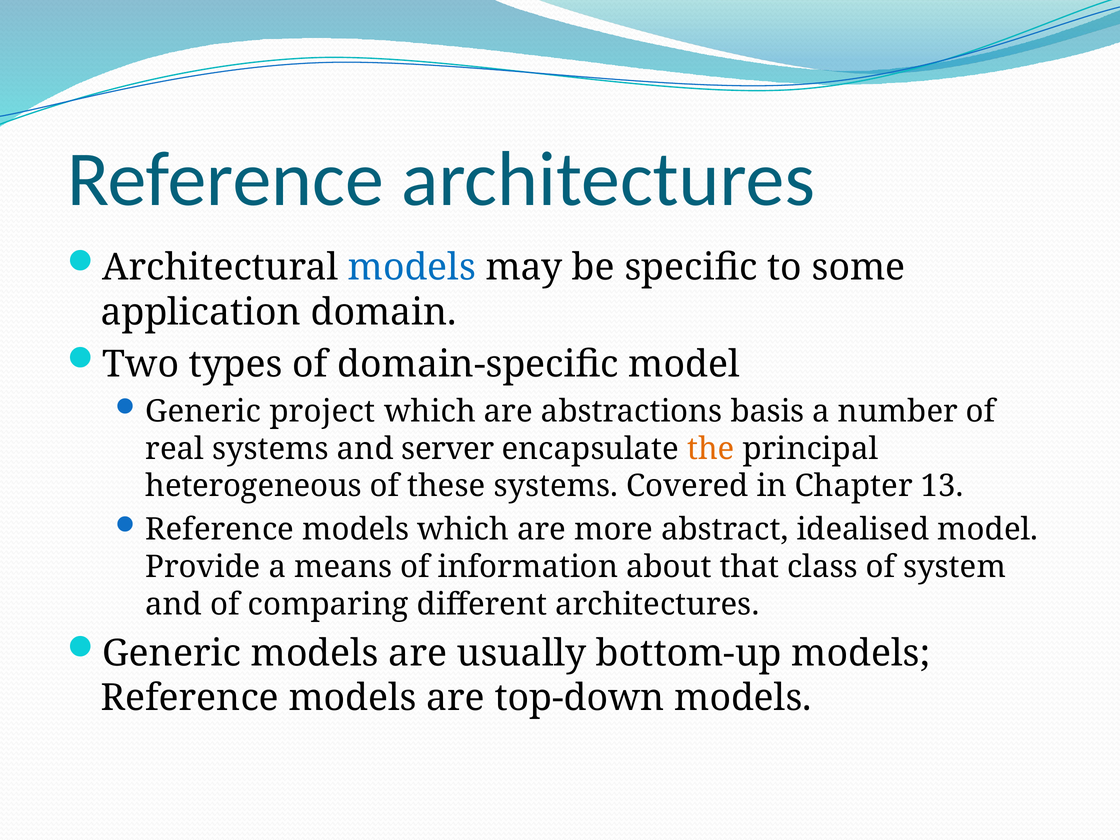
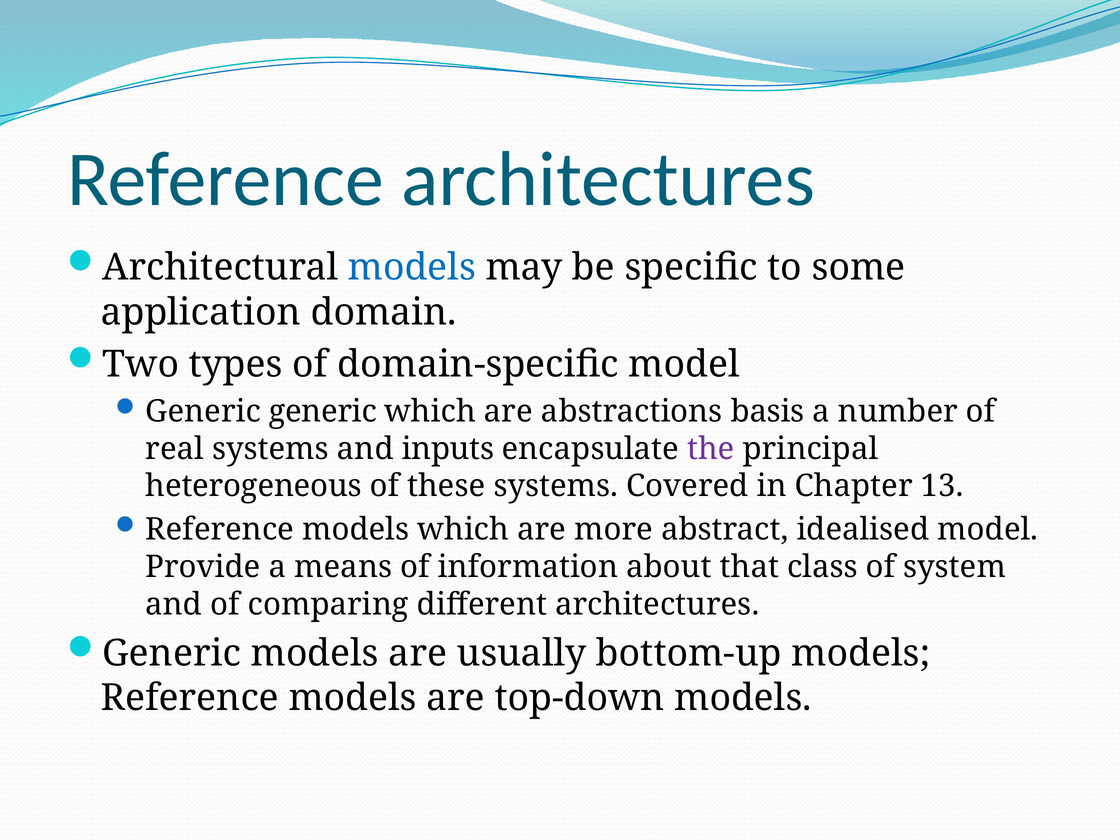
Generic project: project -> generic
server: server -> inputs
the colour: orange -> purple
